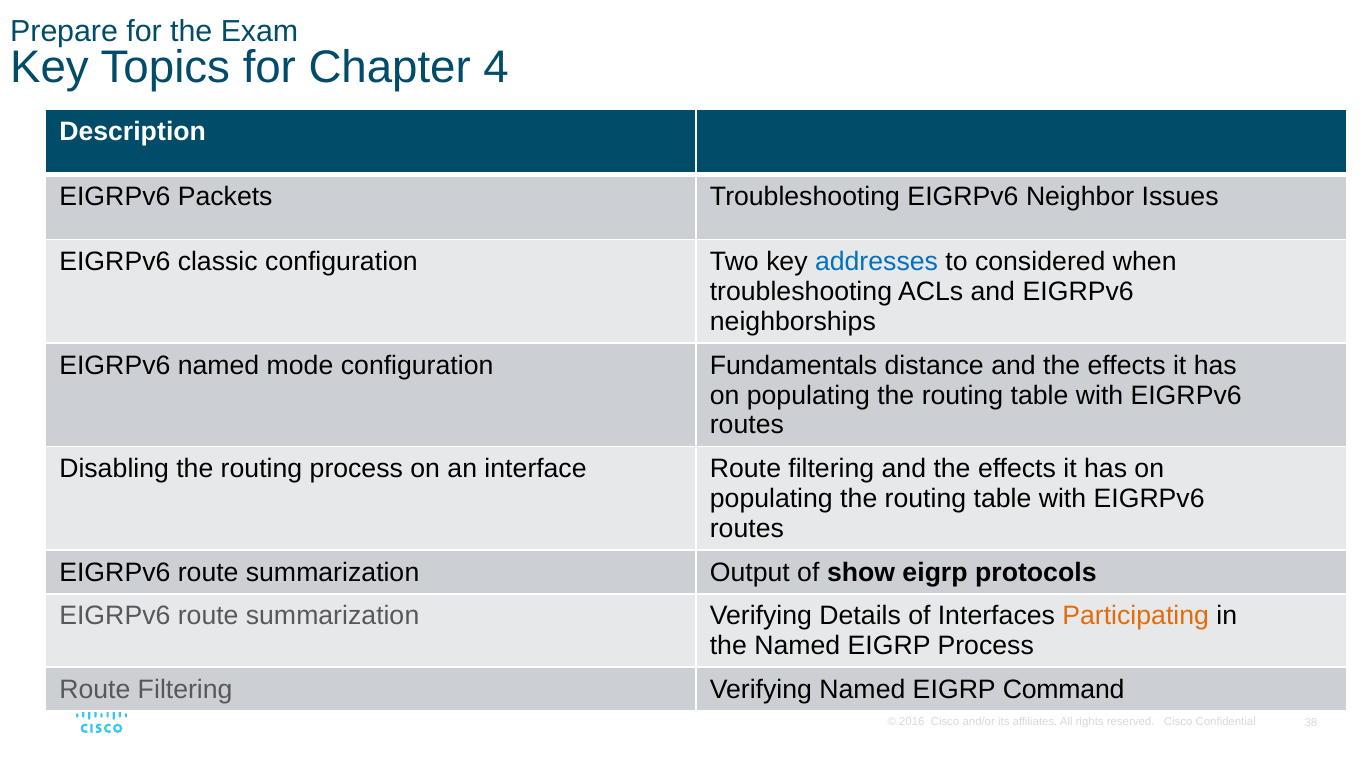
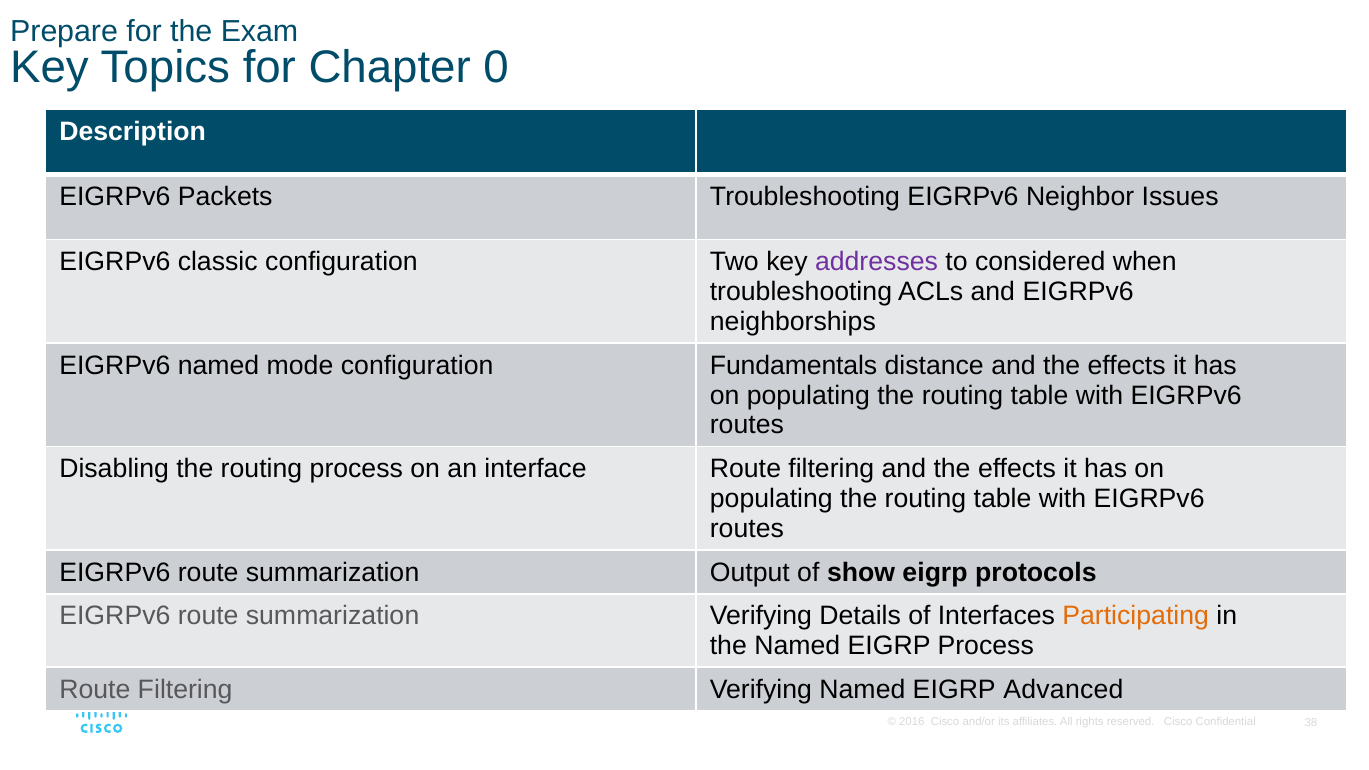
4: 4 -> 0
addresses colour: blue -> purple
Command: Command -> Advanced
